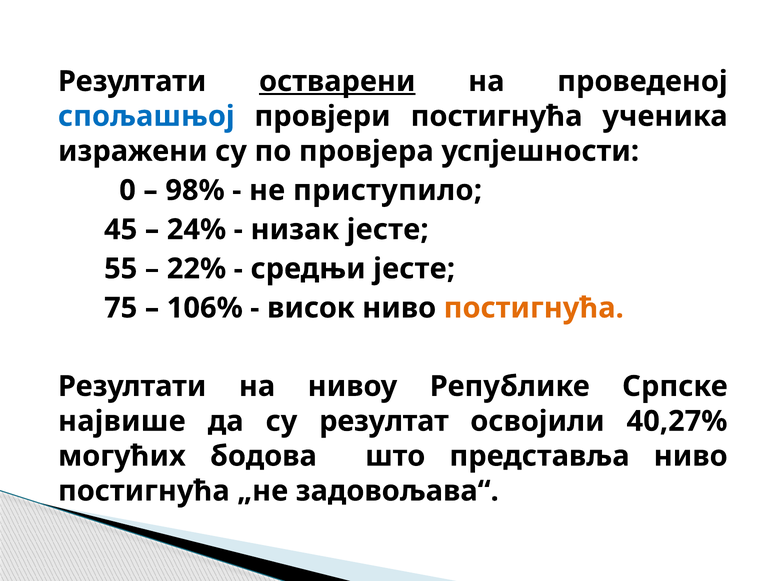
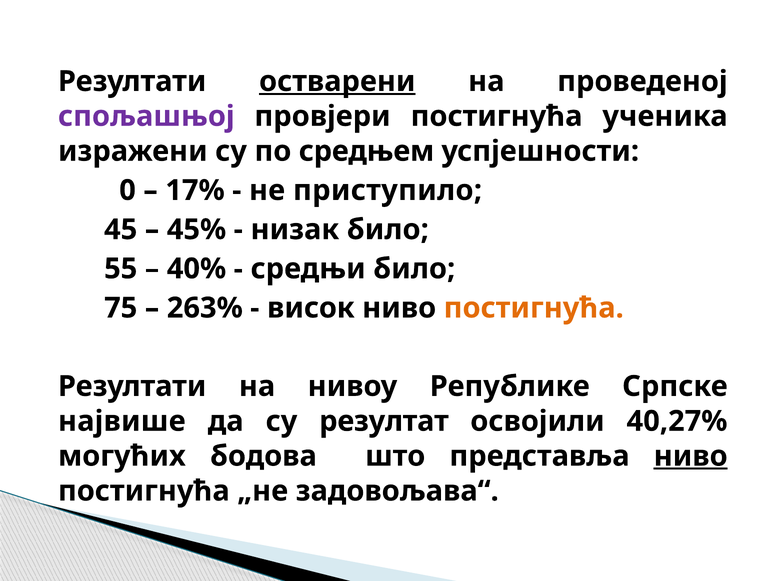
спољашњој colour: blue -> purple
провјера: провјера -> средњем
98%: 98% -> 17%
24%: 24% -> 45%
низак јесте: јесте -> било
22%: 22% -> 40%
средњи јесте: јесте -> било
106%: 106% -> 263%
ниво at (691, 456) underline: none -> present
